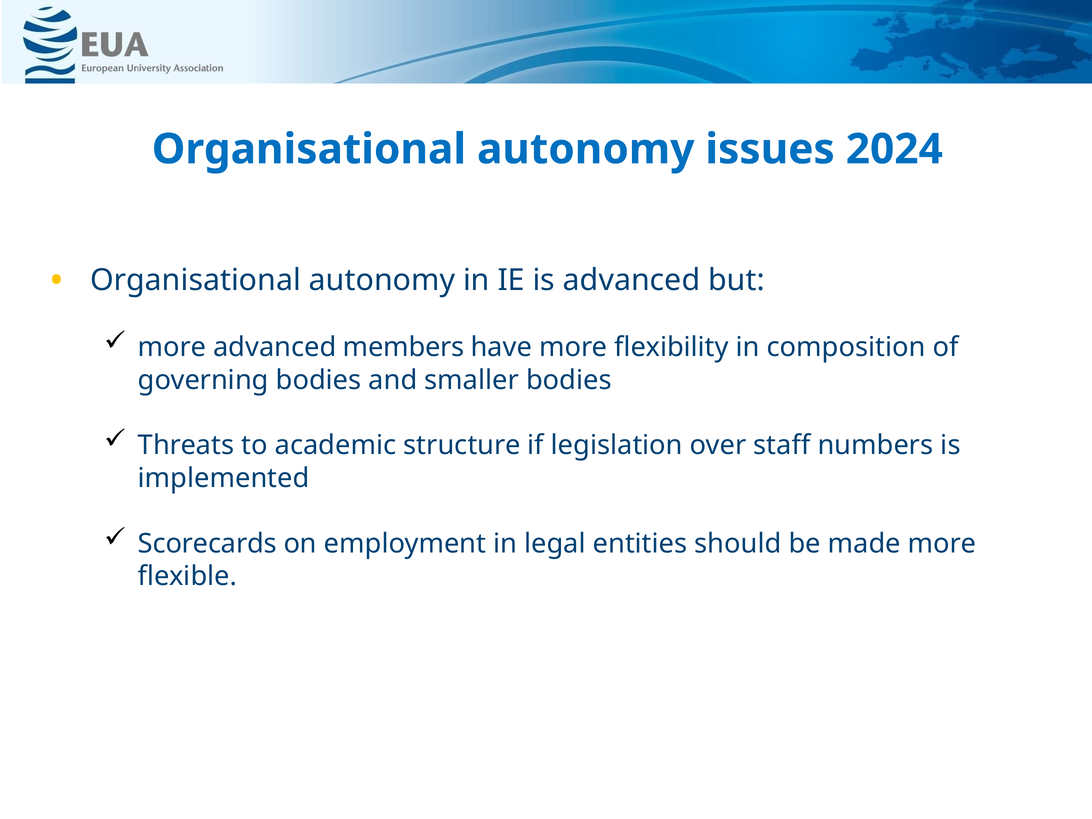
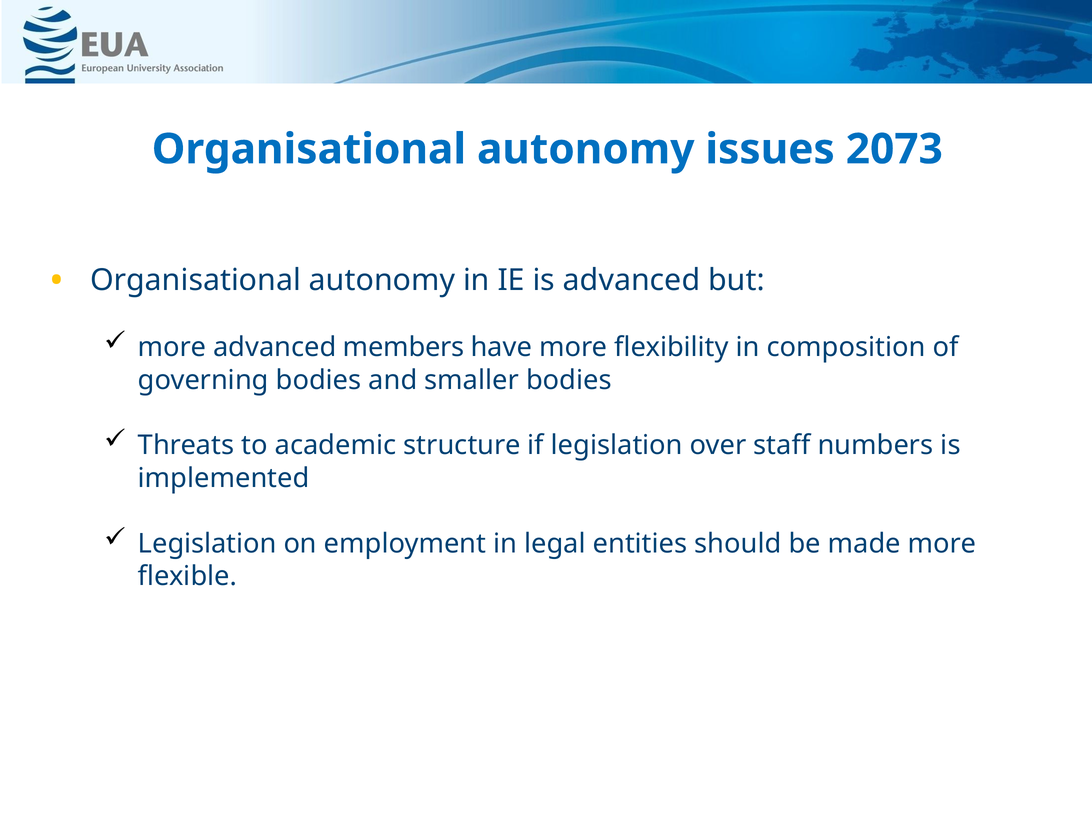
2024: 2024 -> 2073
Scorecards at (207, 544): Scorecards -> Legislation
